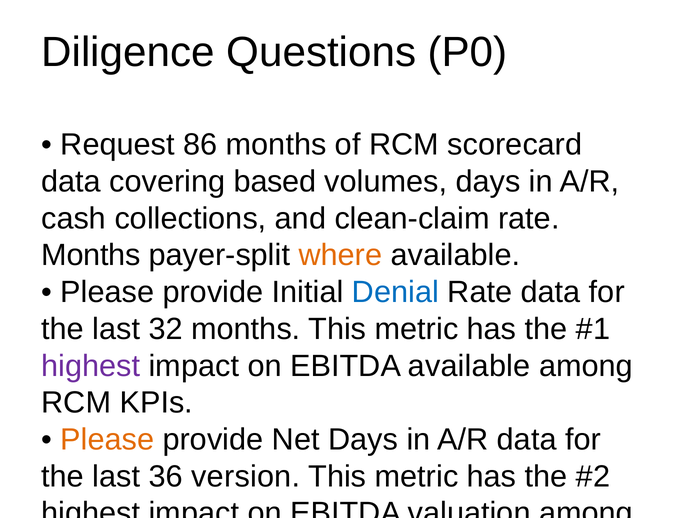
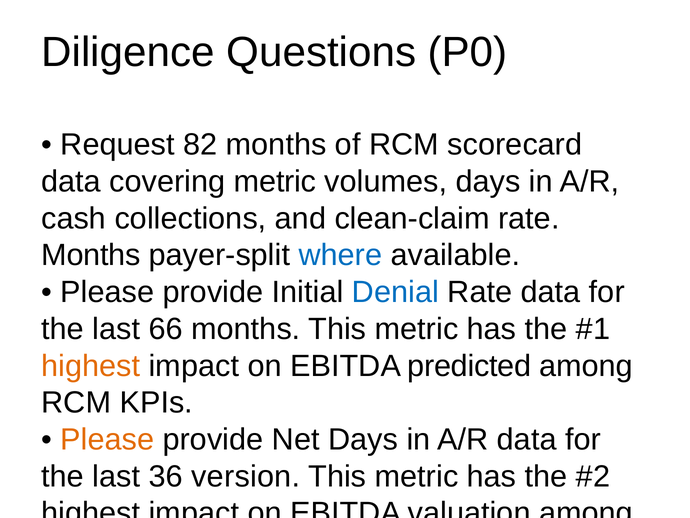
86: 86 -> 82
covering based: based -> metric
where colour: orange -> blue
32: 32 -> 66
highest at (91, 366) colour: purple -> orange
EBITDA available: available -> predicted
